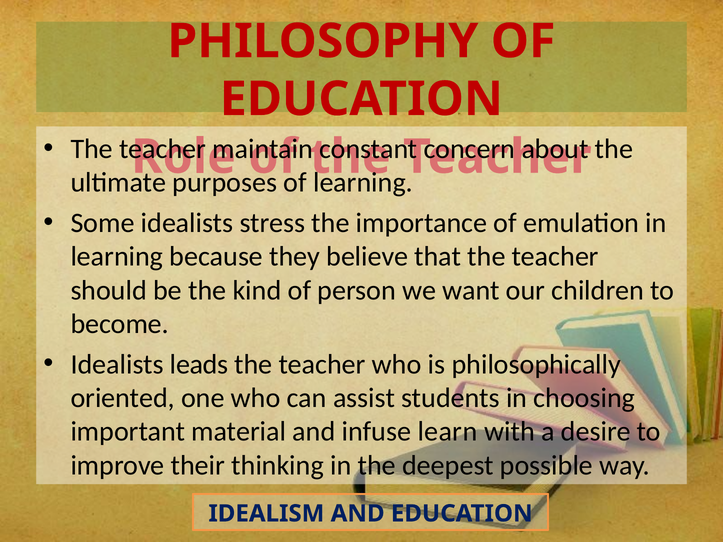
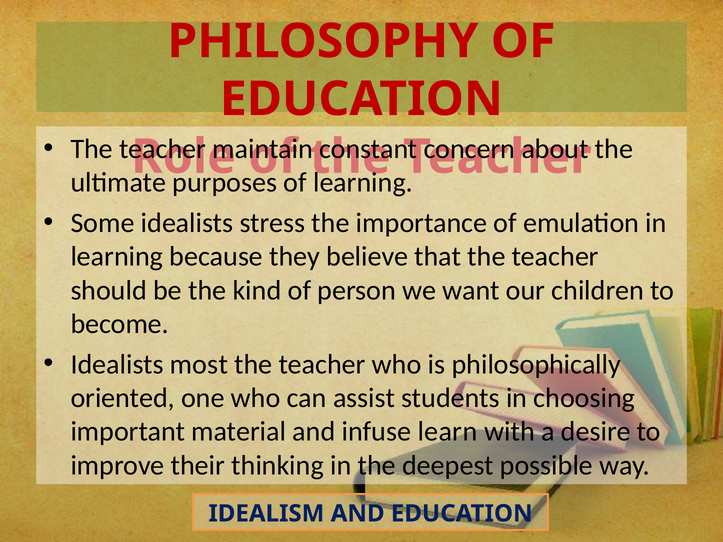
leads: leads -> most
